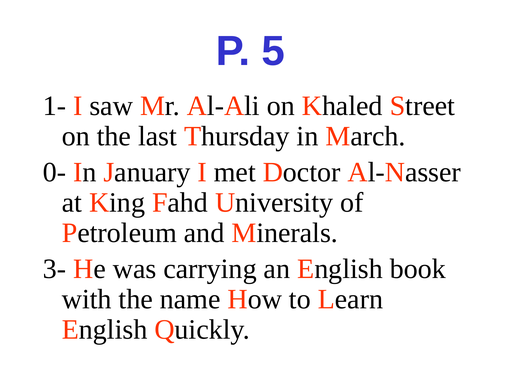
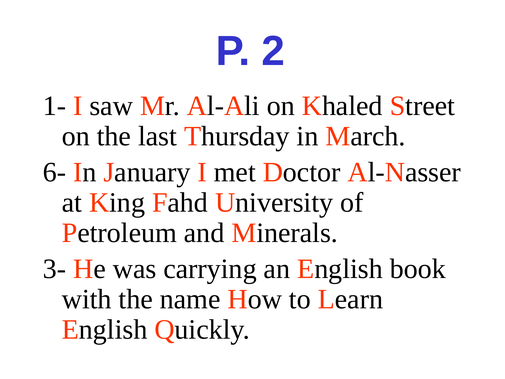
5: 5 -> 2
0-: 0- -> 6-
